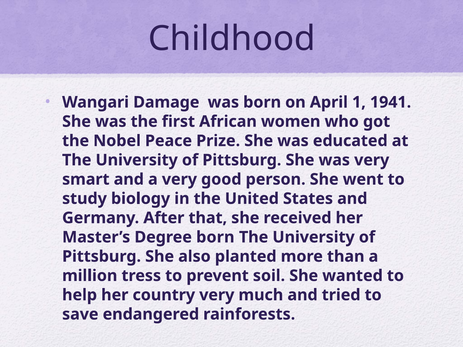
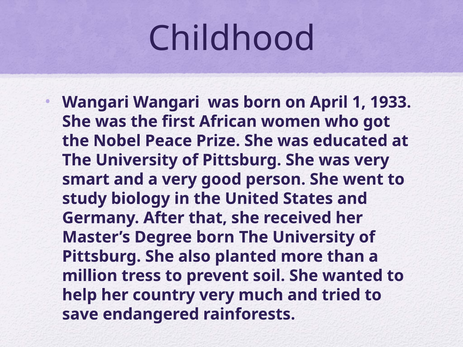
Wangari Damage: Damage -> Wangari
1941: 1941 -> 1933
